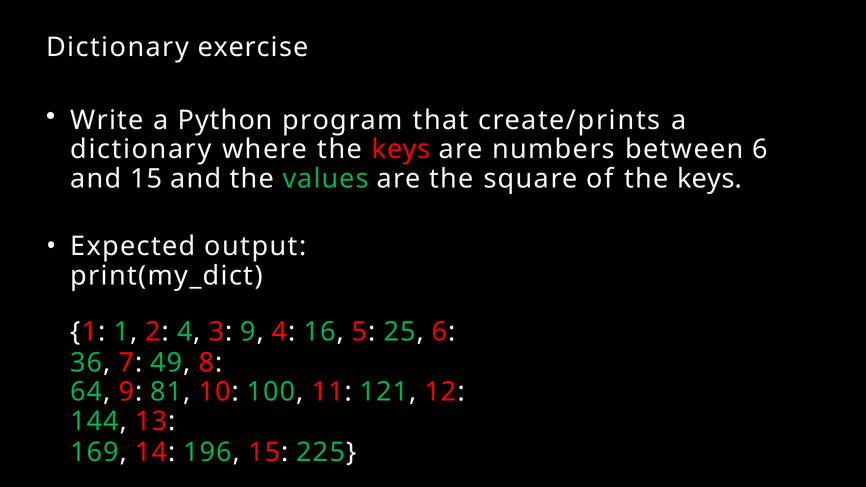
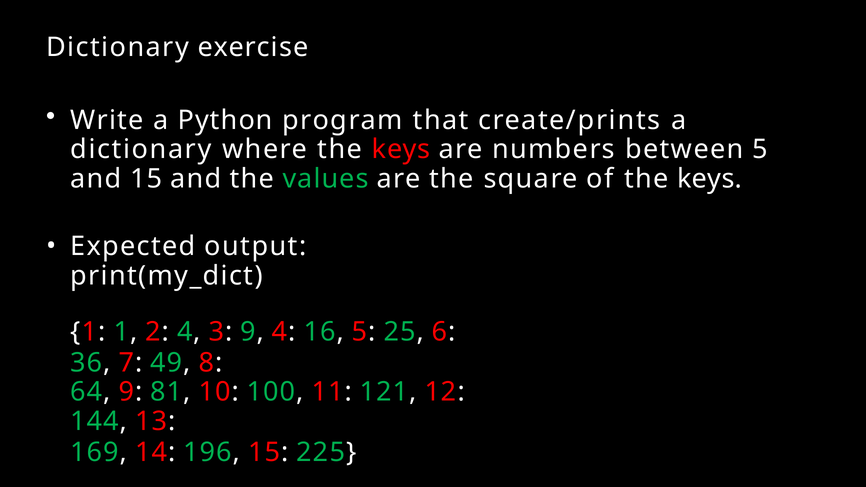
between 6: 6 -> 5
